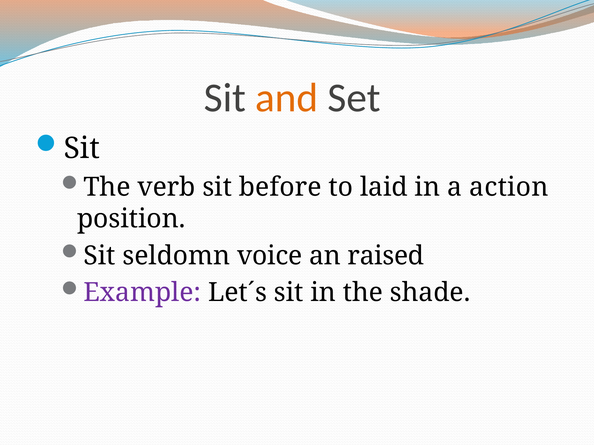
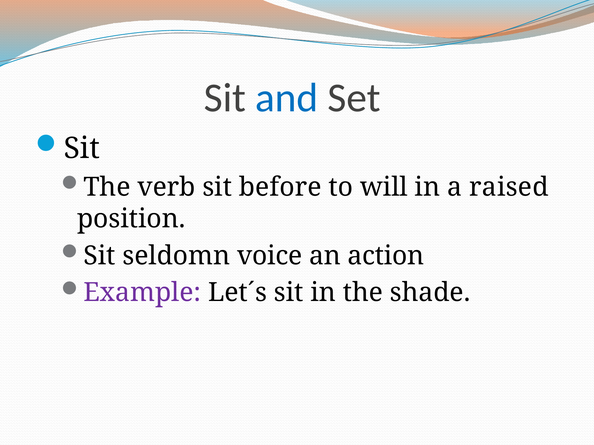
and colour: orange -> blue
laid: laid -> will
action: action -> raised
raised: raised -> action
